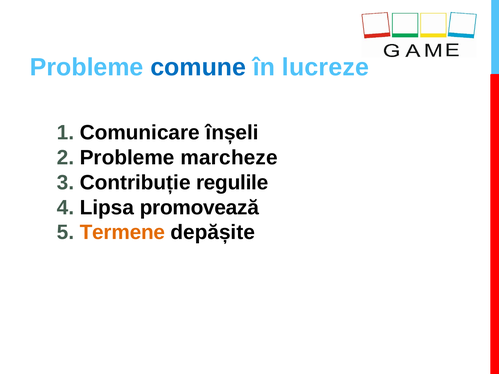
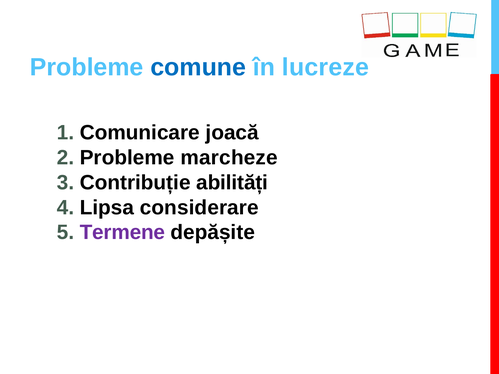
înșeli: înșeli -> joacă
regulile: regulile -> abilități
promovează: promovează -> considerare
Termene colour: orange -> purple
